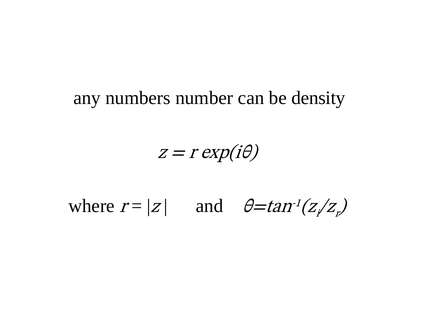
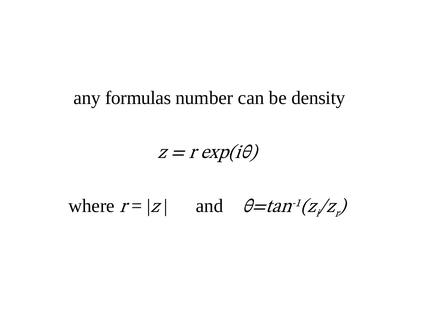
numbers: numbers -> formulas
